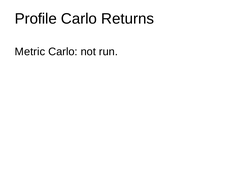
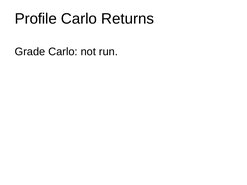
Metric: Metric -> Grade
